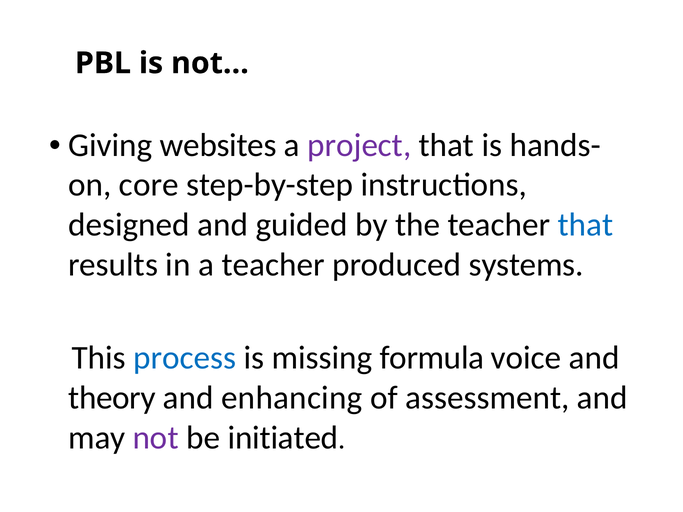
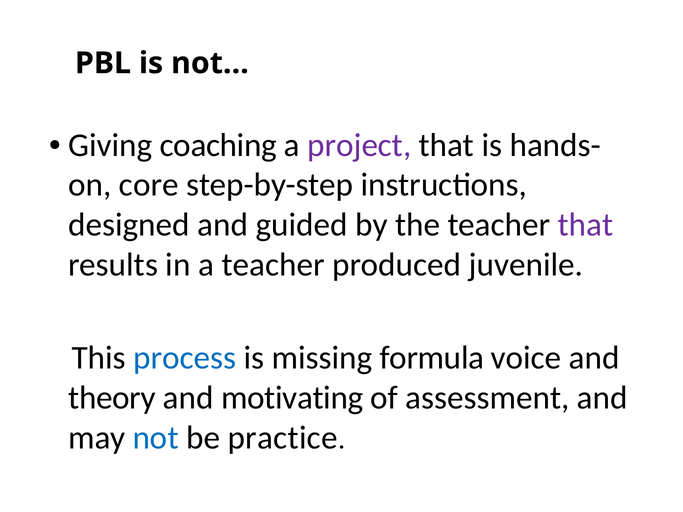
websites: websites -> coaching
that at (586, 225) colour: blue -> purple
systems: systems -> juvenile
enhancing: enhancing -> motivating
not colour: purple -> blue
initiated: initiated -> practice
